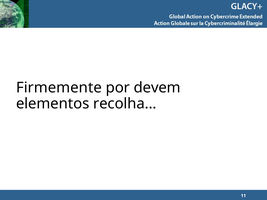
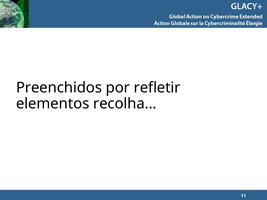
Firmemente: Firmemente -> Preenchidos
devem: devem -> refletir
